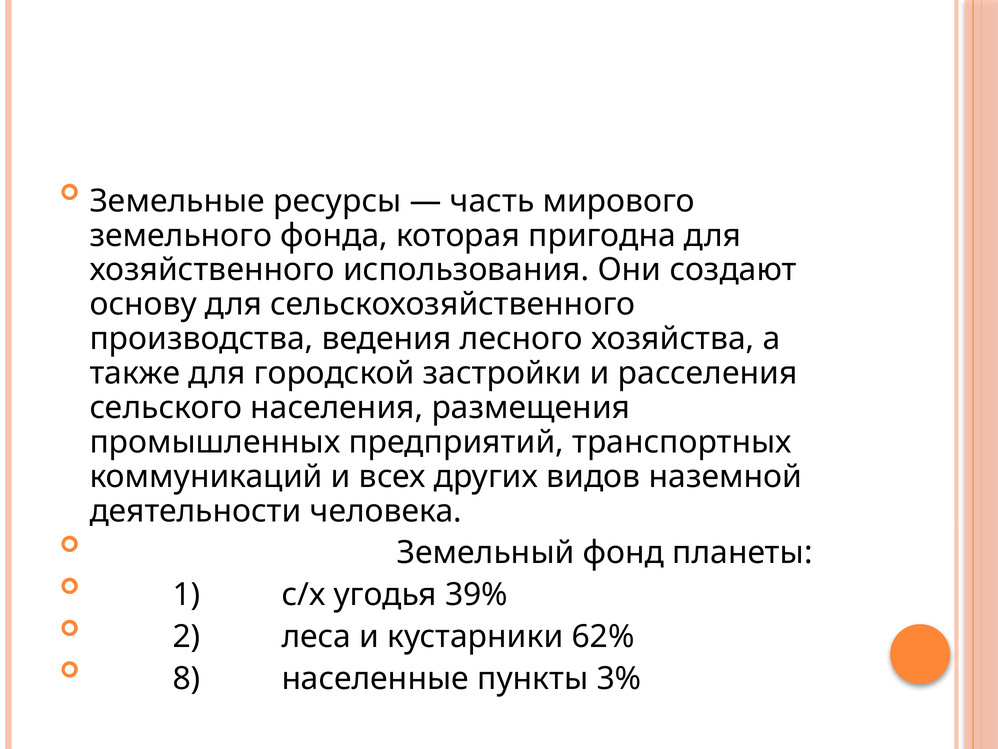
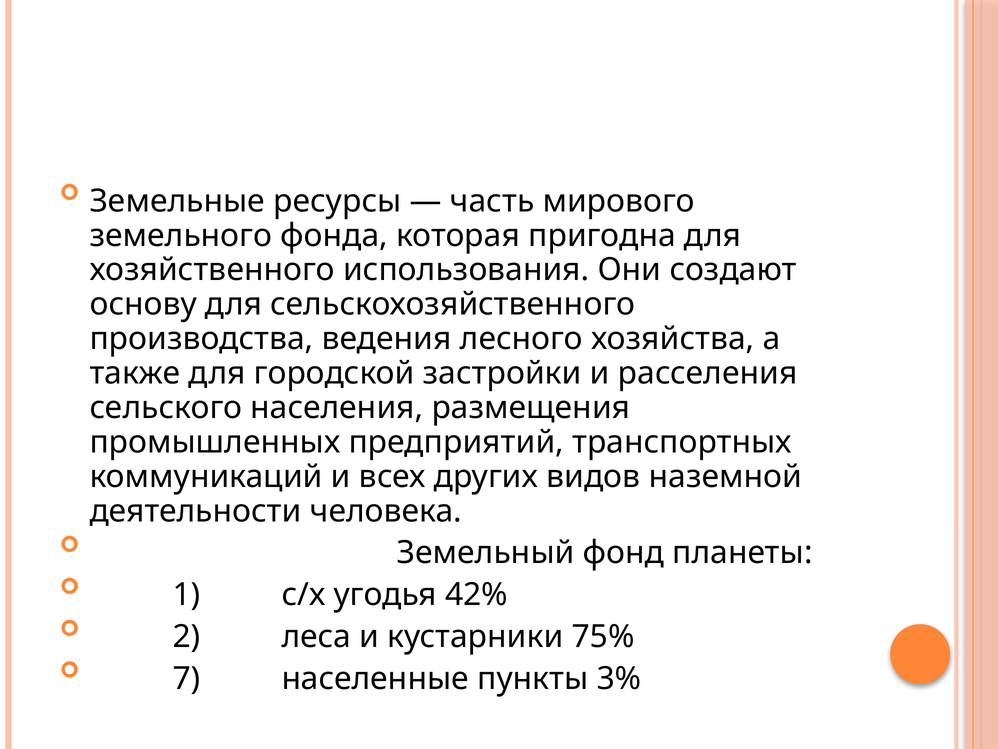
39%: 39% -> 42%
62%: 62% -> 75%
8: 8 -> 7
